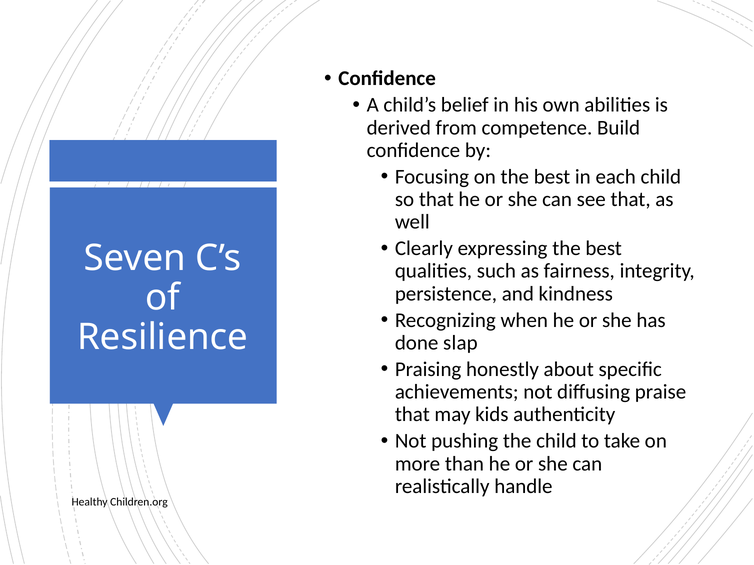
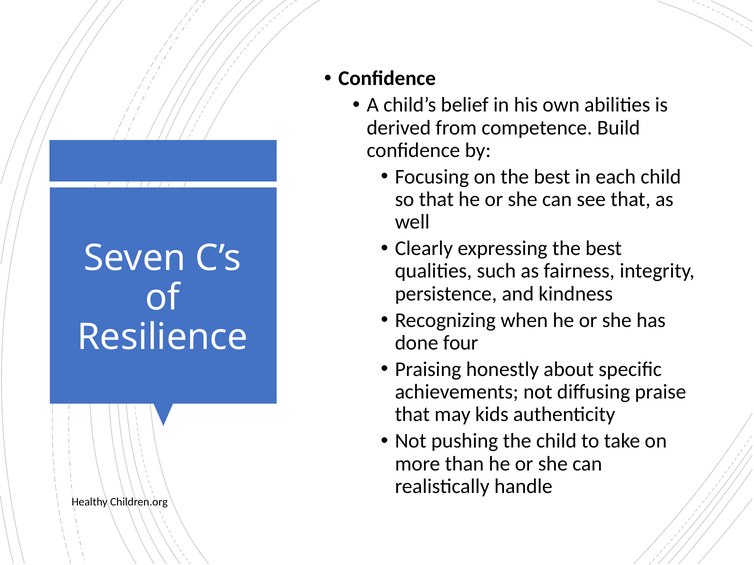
slap: slap -> four
